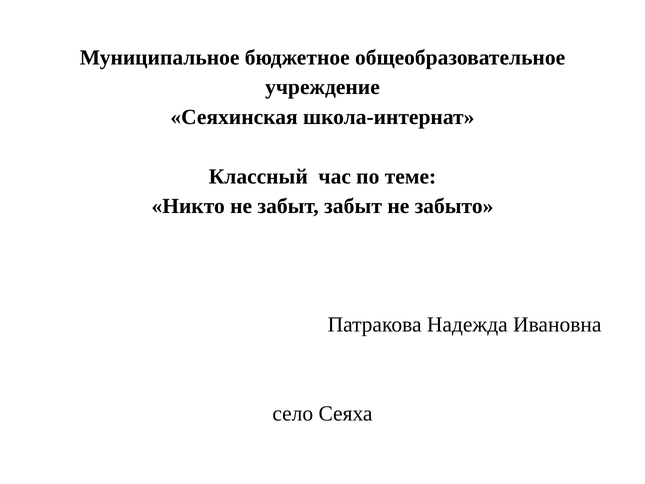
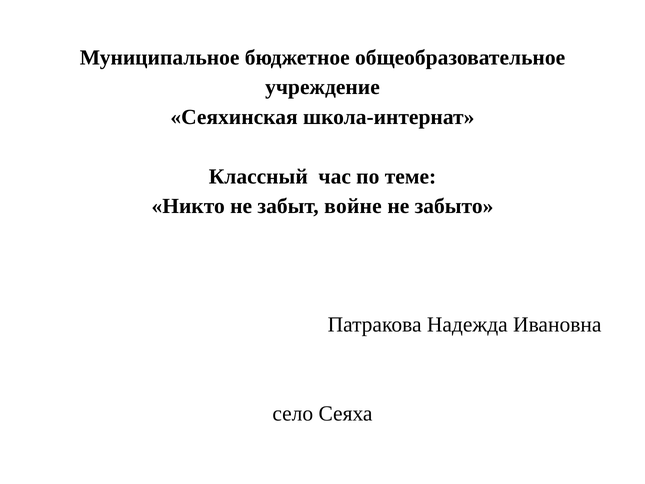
забыт забыт: забыт -> войне
